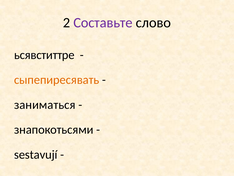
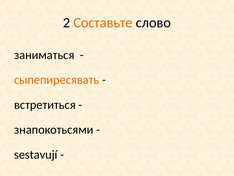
Составьте colour: purple -> orange
ьсявститтре: ьсявститтре -> заниматься
заниматься: заниматься -> встретиться
